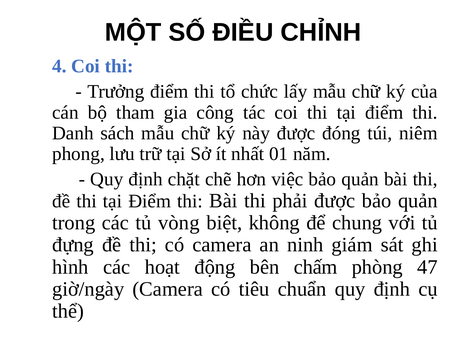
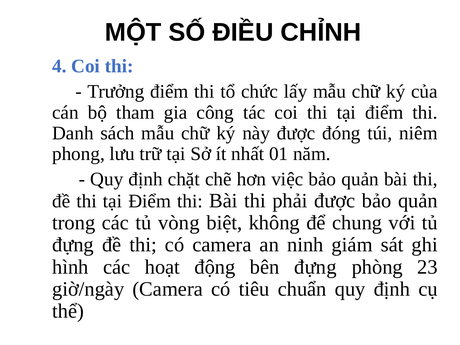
bên chấm: chấm -> đựng
47: 47 -> 23
